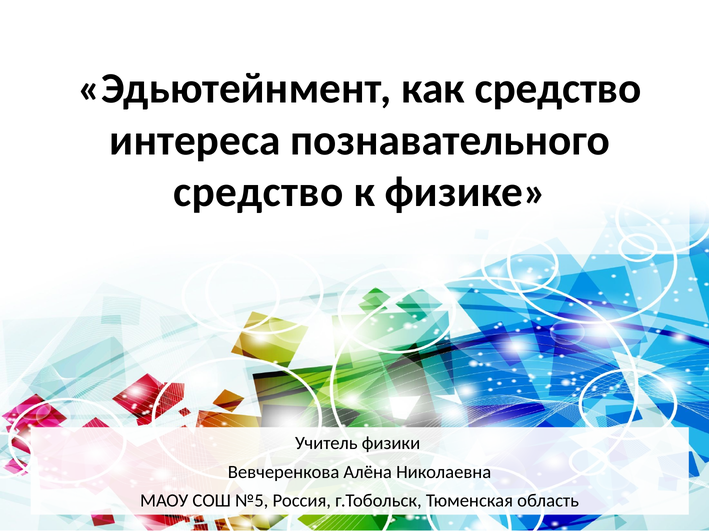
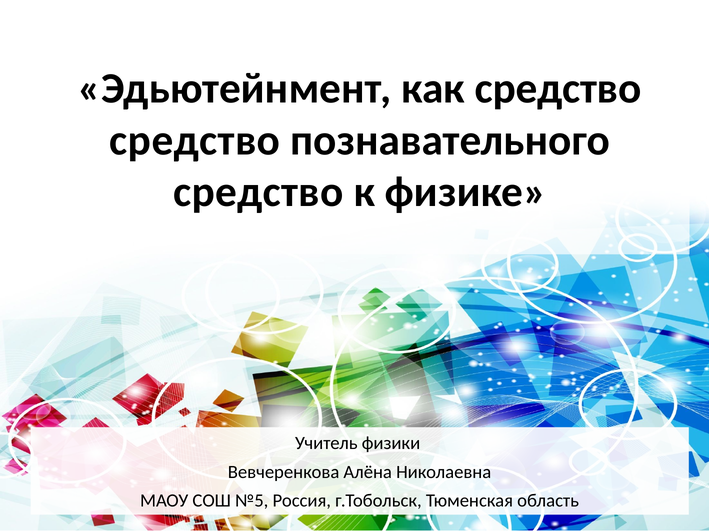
интереса at (195, 140): интереса -> средство
